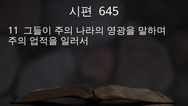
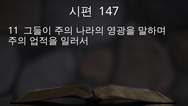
645: 645 -> 147
